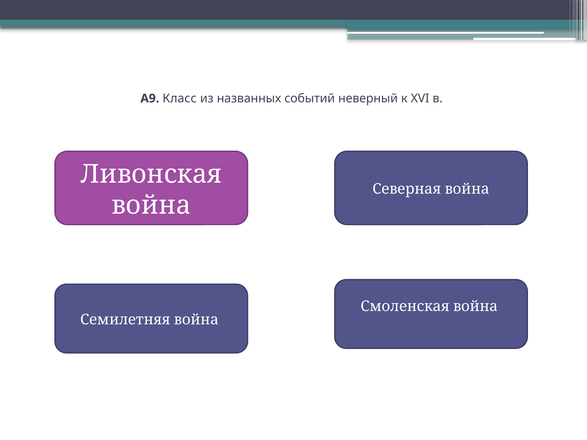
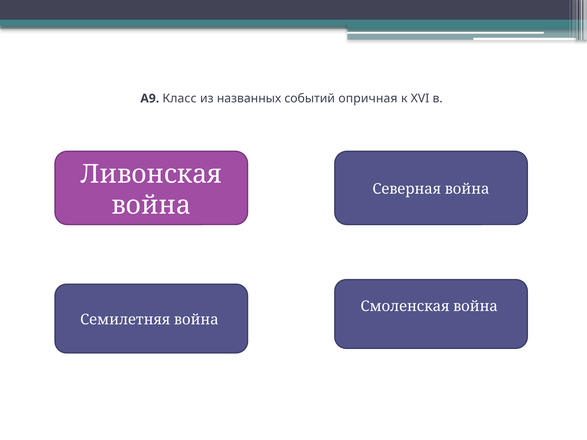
неверный: неверный -> опричная
